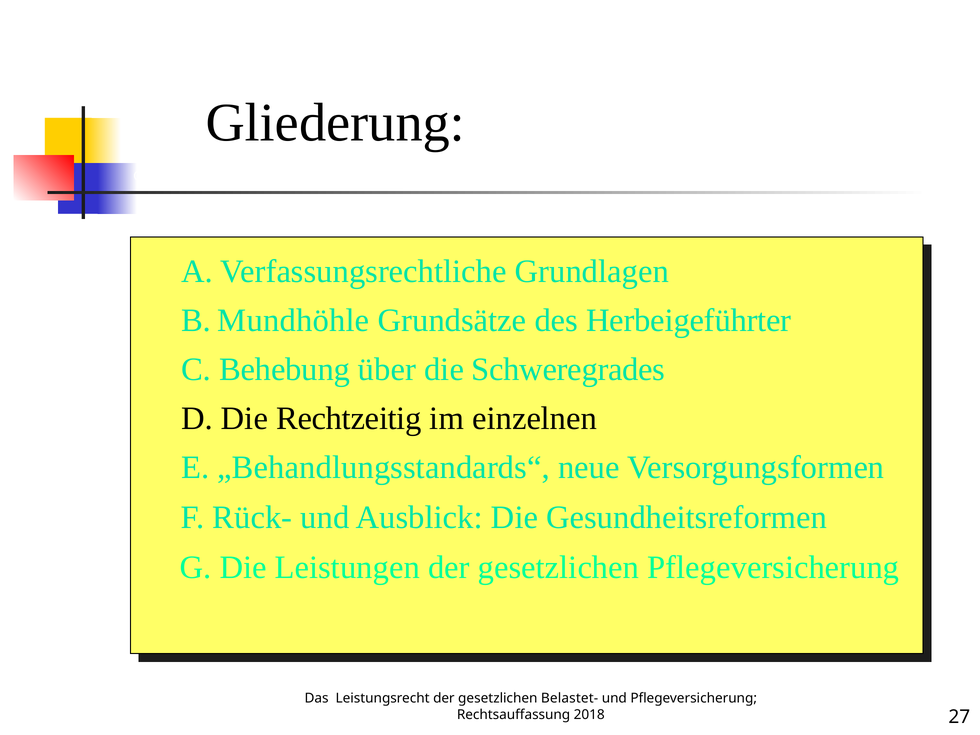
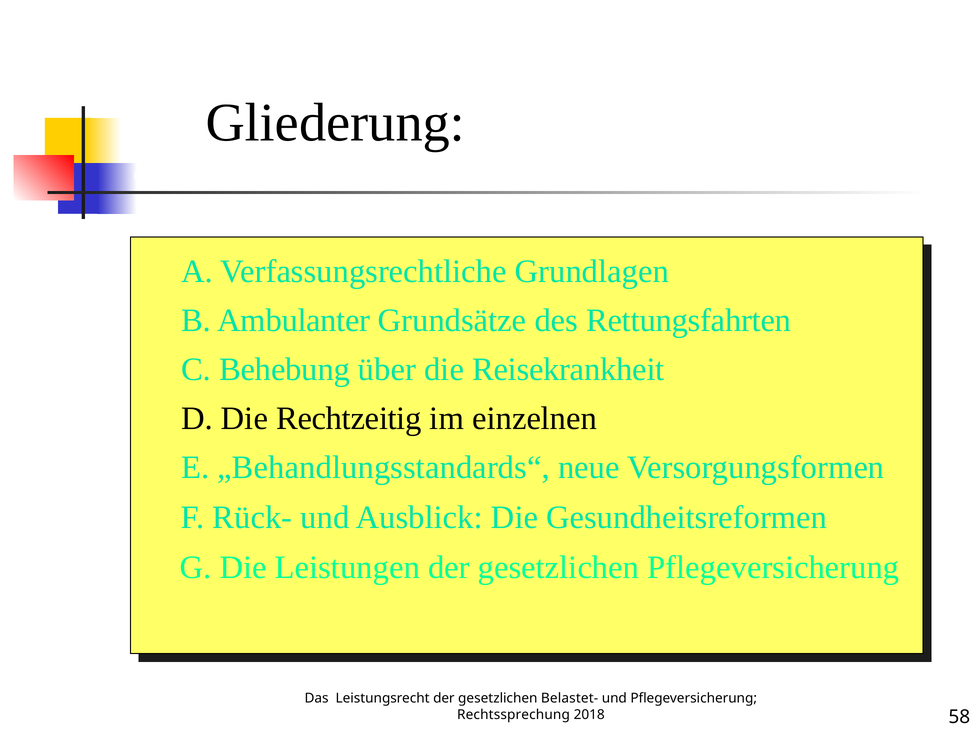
Mundhöhle: Mundhöhle -> Ambulanter
Herbeigeführter: Herbeigeführter -> Rettungsfahrten
Schweregrades: Schweregrades -> Reisekrankheit
Rechtsauffassung: Rechtsauffassung -> Rechtssprechung
27: 27 -> 58
